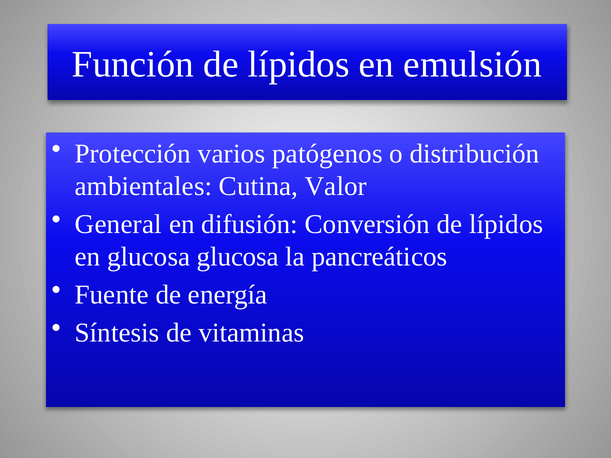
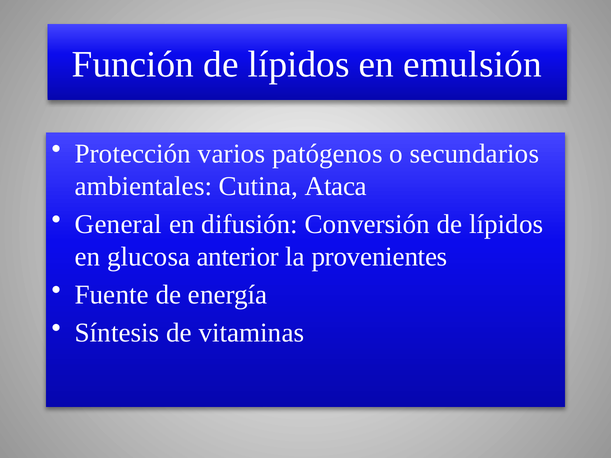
distribución: distribución -> secundarios
Valor: Valor -> Ataca
glucosa glucosa: glucosa -> anterior
pancreáticos: pancreáticos -> provenientes
